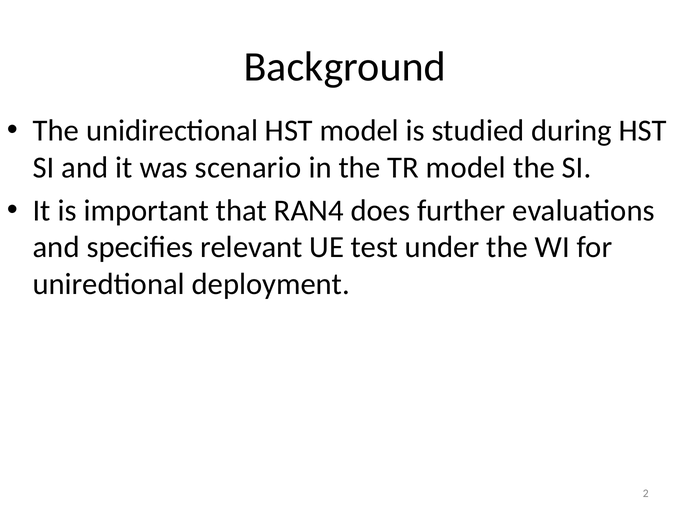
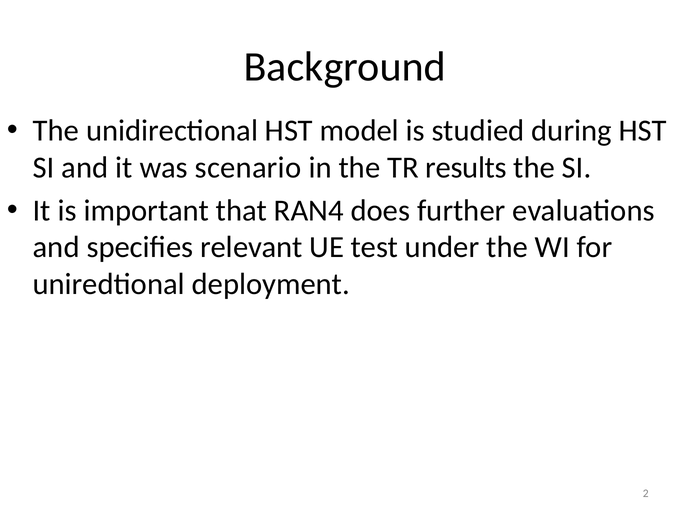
TR model: model -> results
